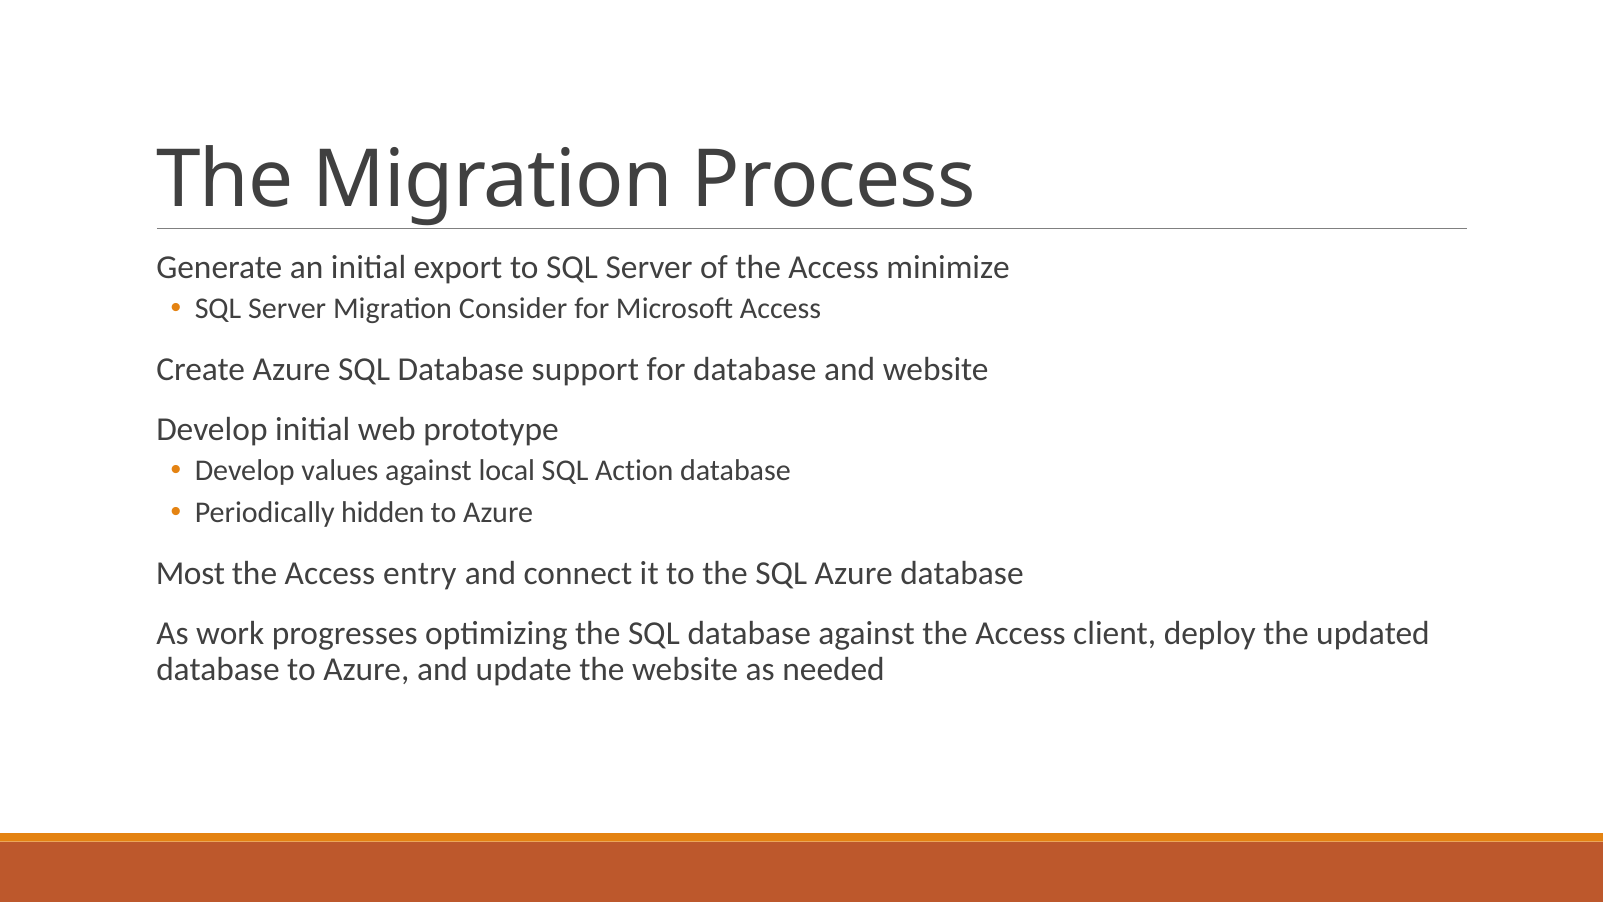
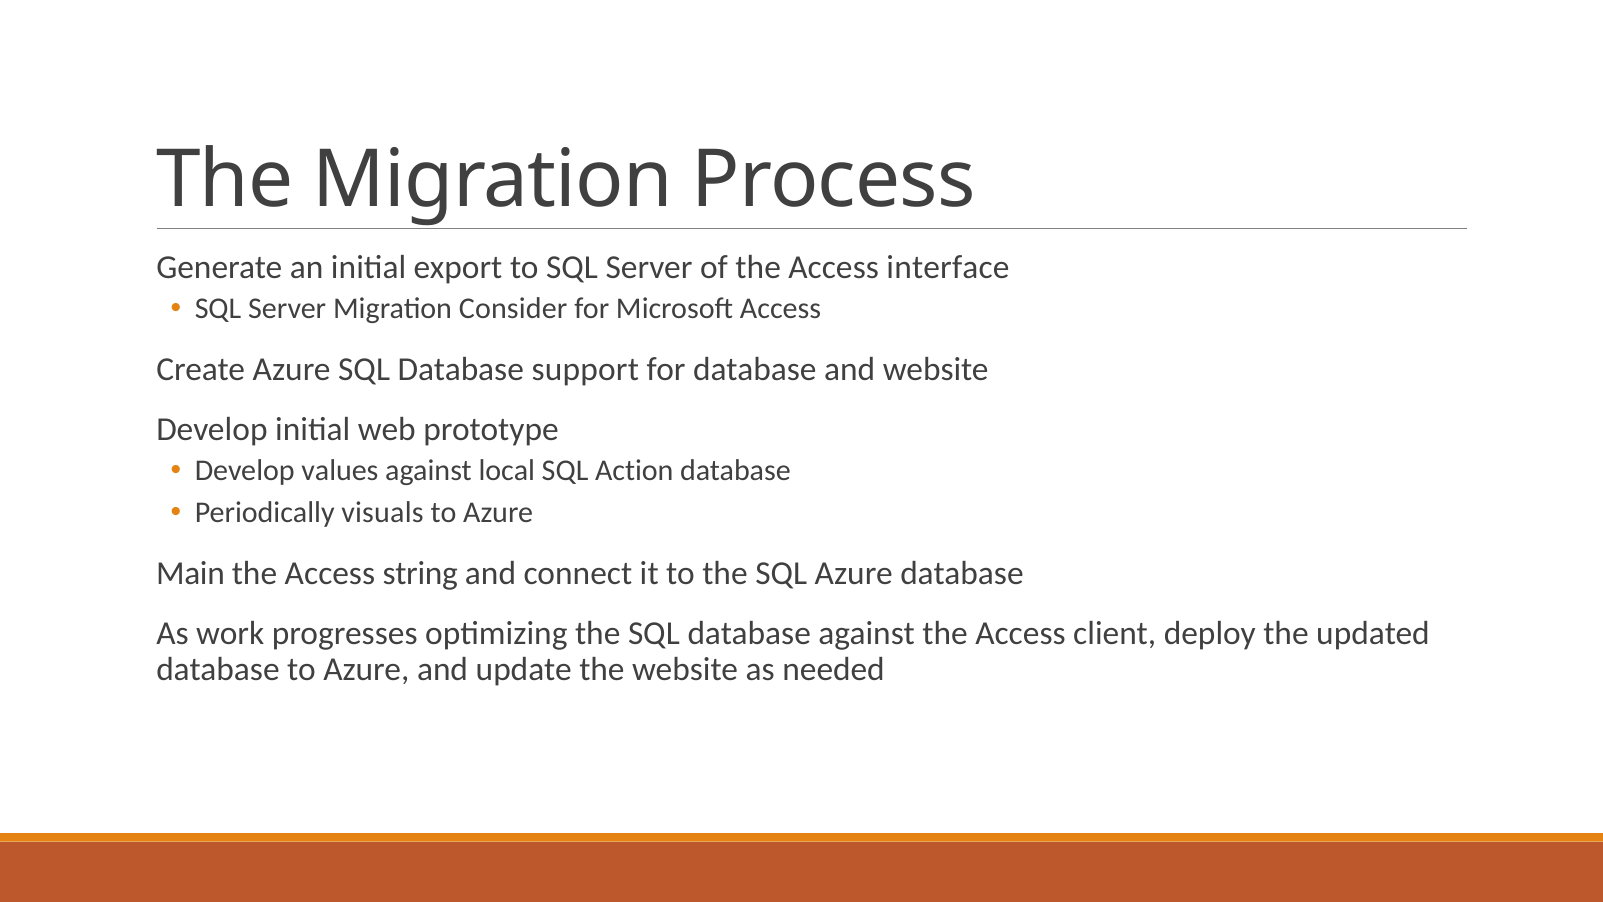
minimize: minimize -> interface
hidden: hidden -> visuals
Most: Most -> Main
entry: entry -> string
